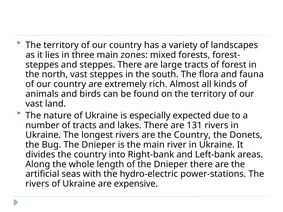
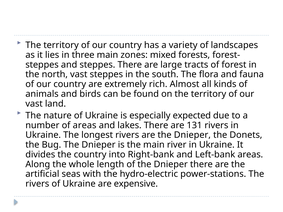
of tracts: tracts -> areas
are the Country: Country -> Dnieper
